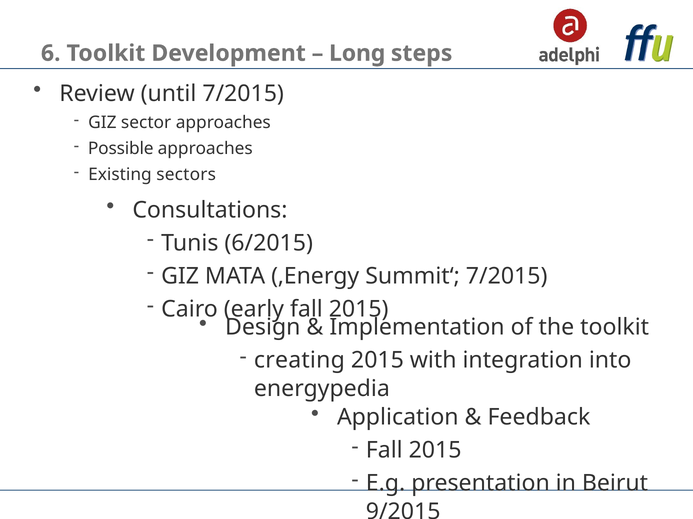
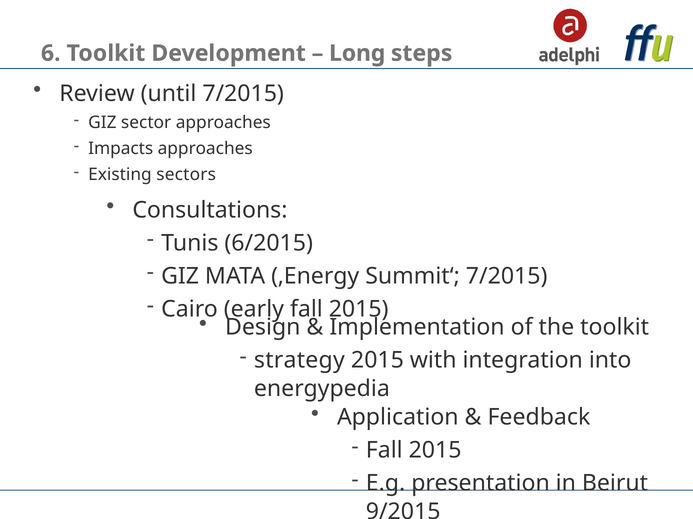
Possible: Possible -> Impacts
creating: creating -> strategy
